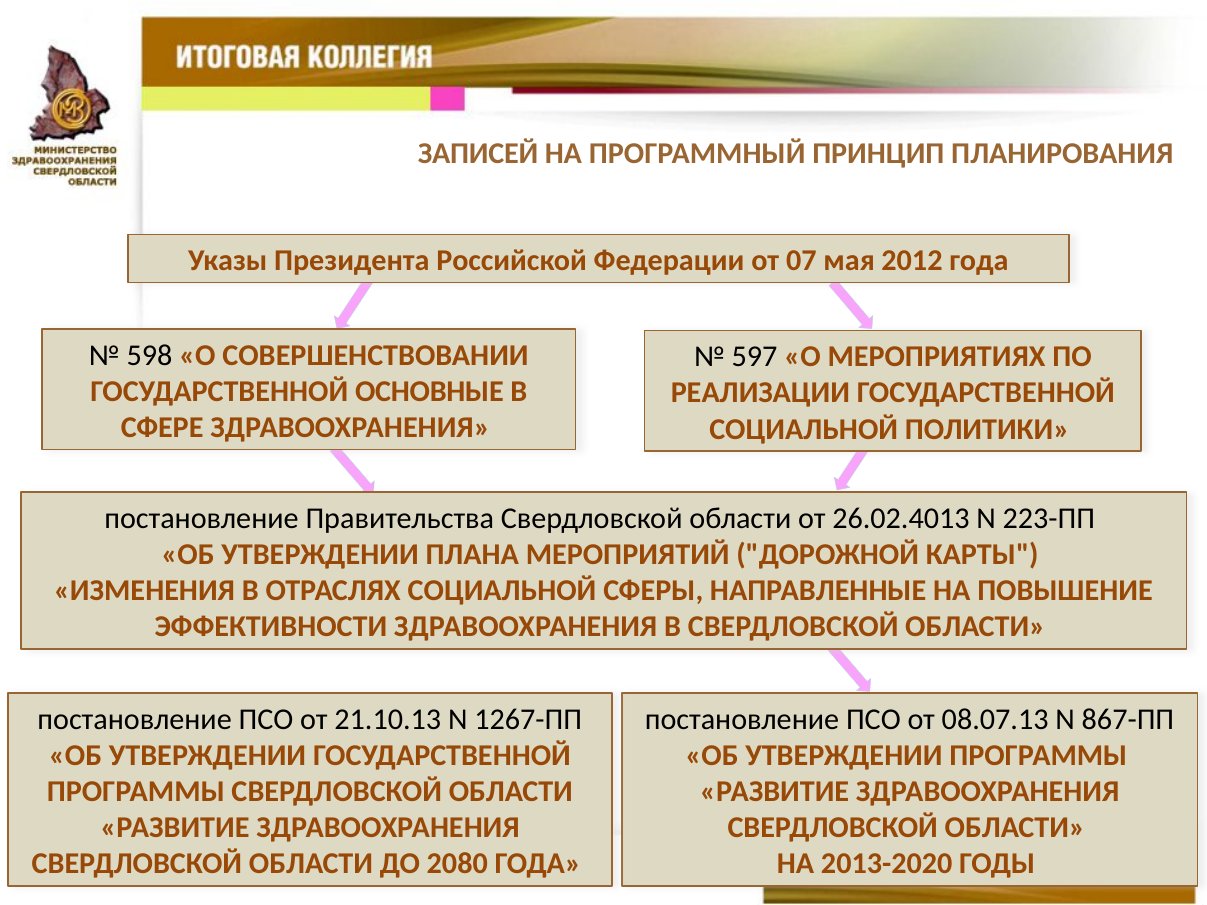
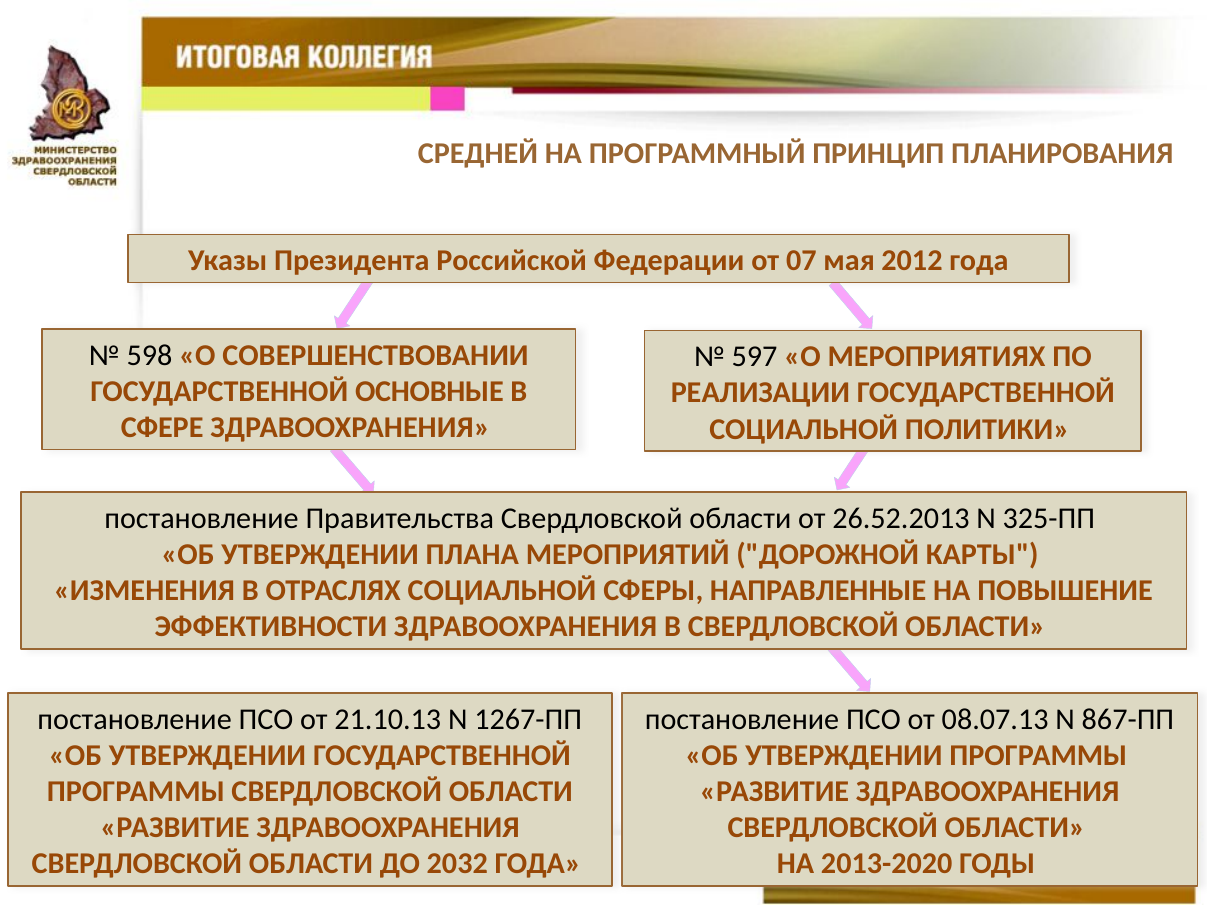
ЗАПИСЕЙ: ЗАПИСЕЙ -> СРЕДНЕЙ
26.02.4013: 26.02.4013 -> 26.52.2013
223-ПП: 223-ПП -> 325-ПП
2080: 2080 -> 2032
